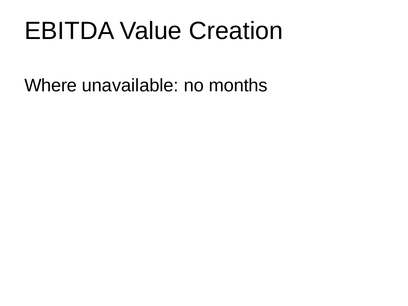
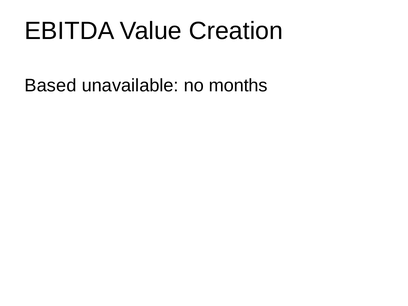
Where: Where -> Based
